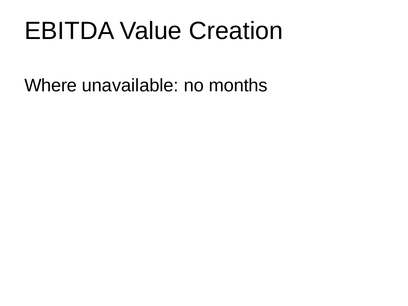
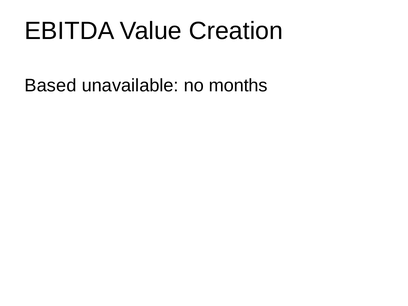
Where: Where -> Based
